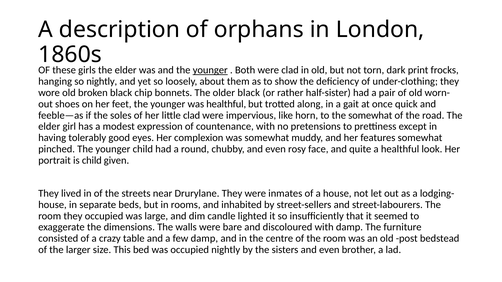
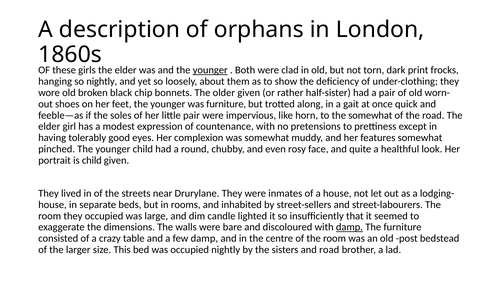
older black: black -> given
was healthful: healthful -> furniture
little clad: clad -> pair
damp at (349, 228) underline: none -> present
sisters and even: even -> road
